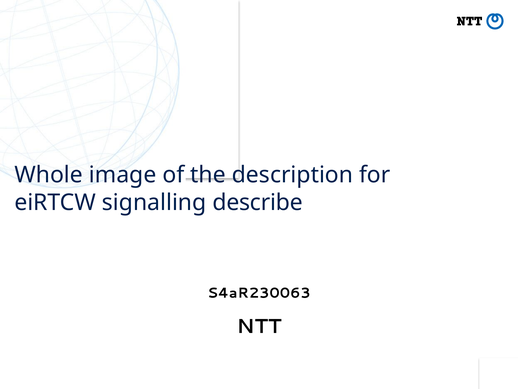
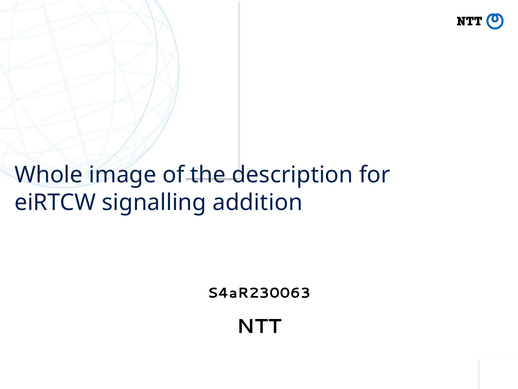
describe: describe -> addition
